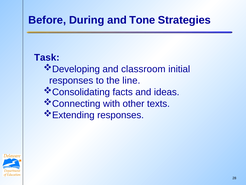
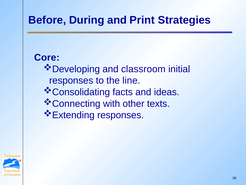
Tone: Tone -> Print
Task: Task -> Core
